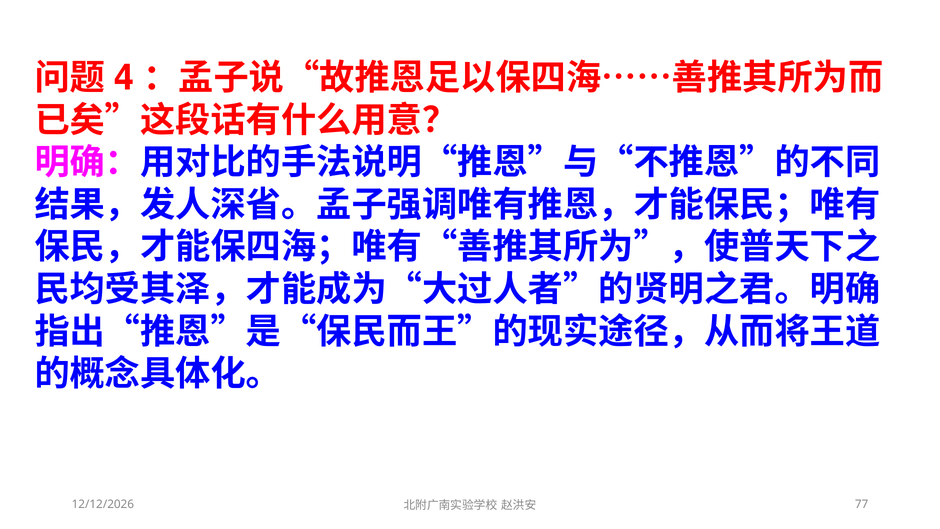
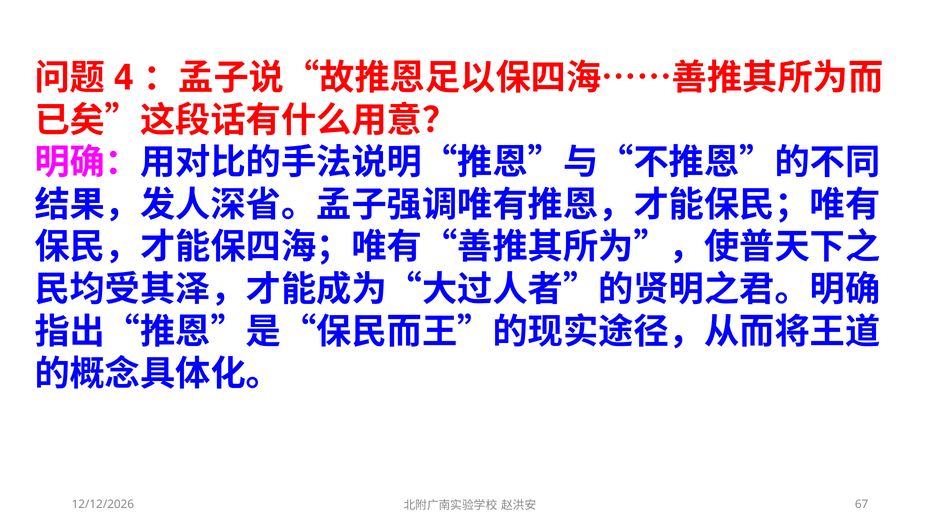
77: 77 -> 67
